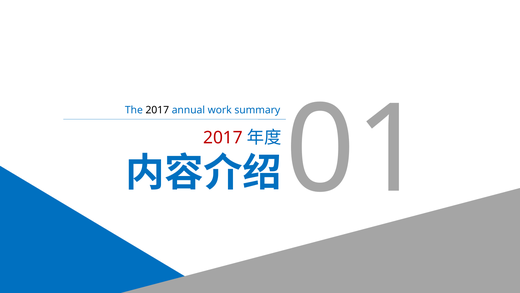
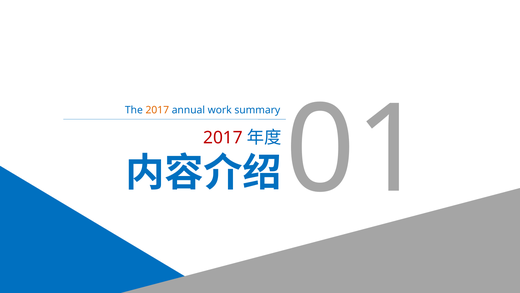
2017 at (157, 110) colour: black -> orange
